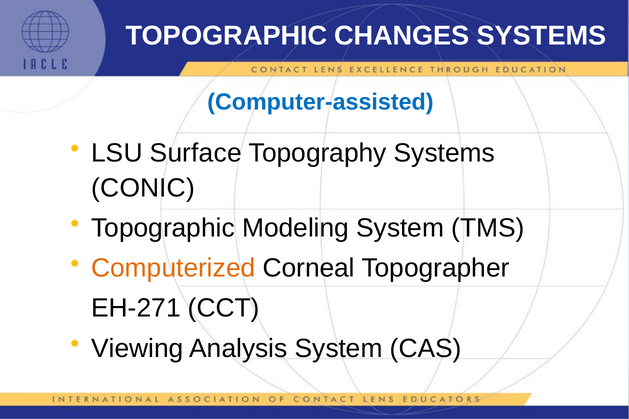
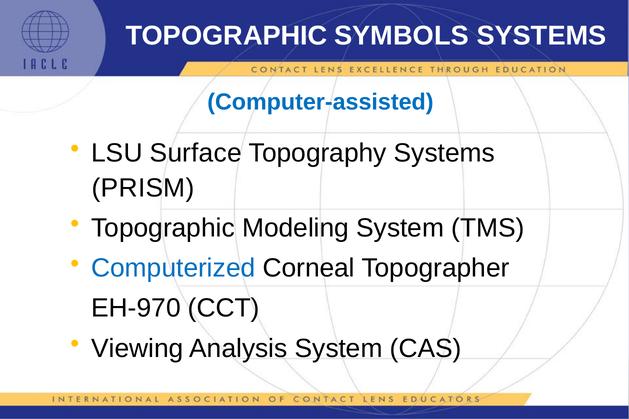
CHANGES: CHANGES -> SYMBOLS
CONIC: CONIC -> PRISM
Computerized colour: orange -> blue
EH-271: EH-271 -> EH-970
